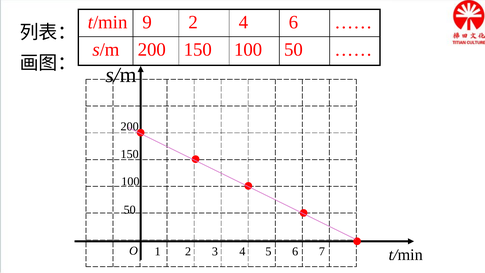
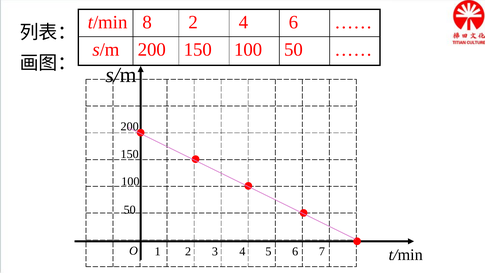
9: 9 -> 8
